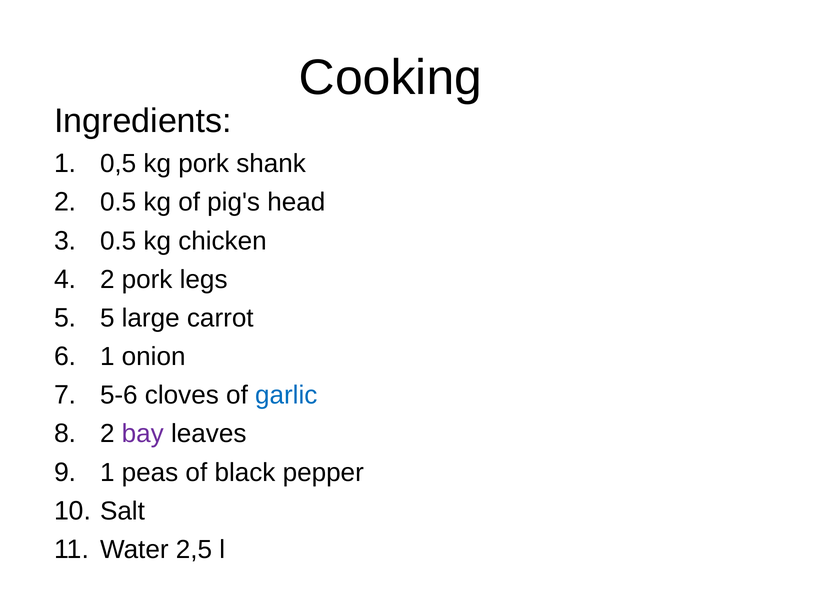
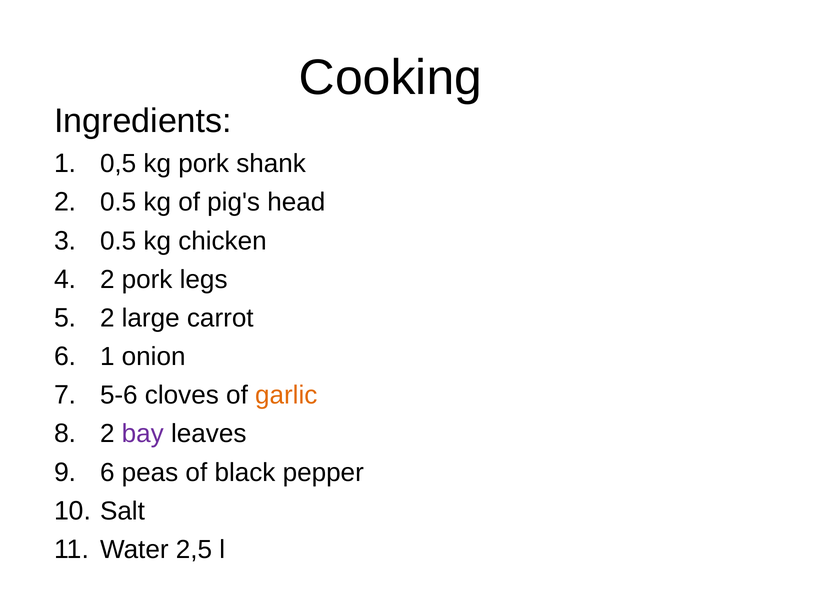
5 5: 5 -> 2
garlic colour: blue -> orange
1 at (107, 472): 1 -> 6
